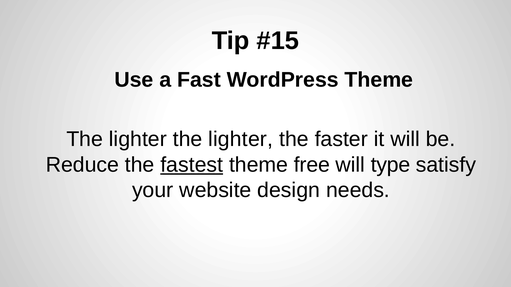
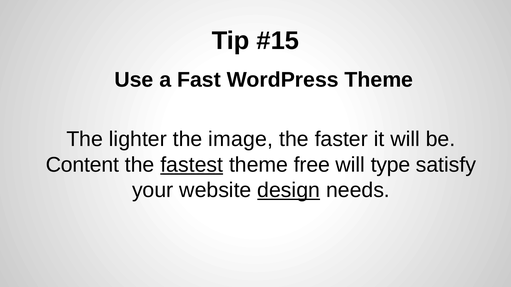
lighter the lighter: lighter -> image
Reduce: Reduce -> Content
design underline: none -> present
